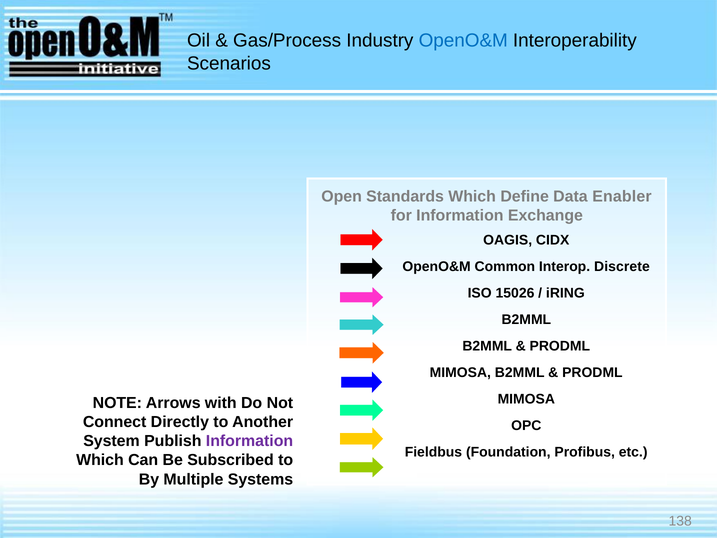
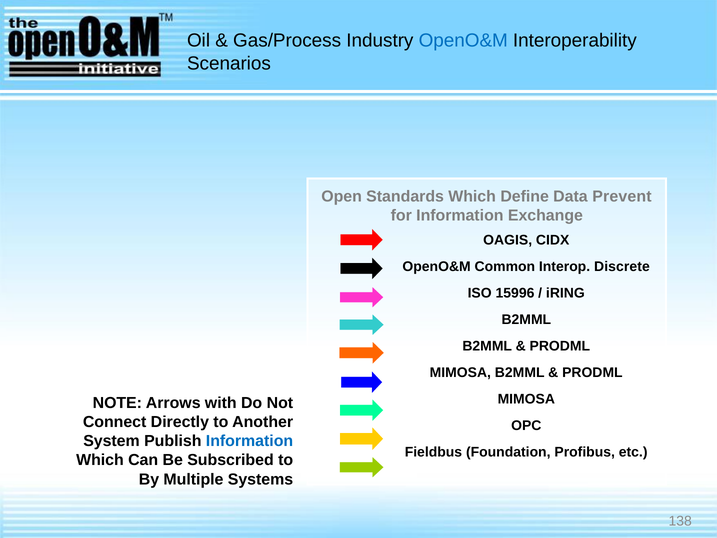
Enabler: Enabler -> Prevent
15026: 15026 -> 15996
Information at (250, 441) colour: purple -> blue
